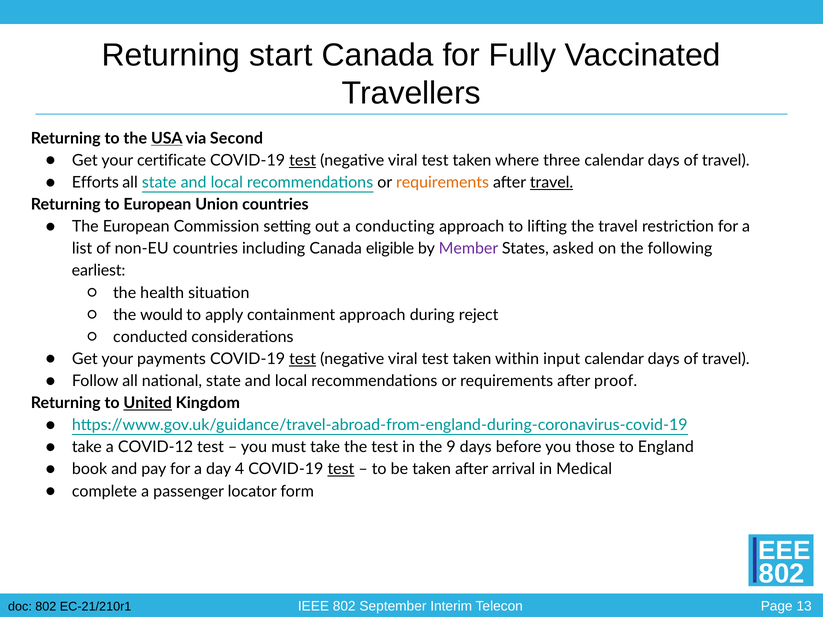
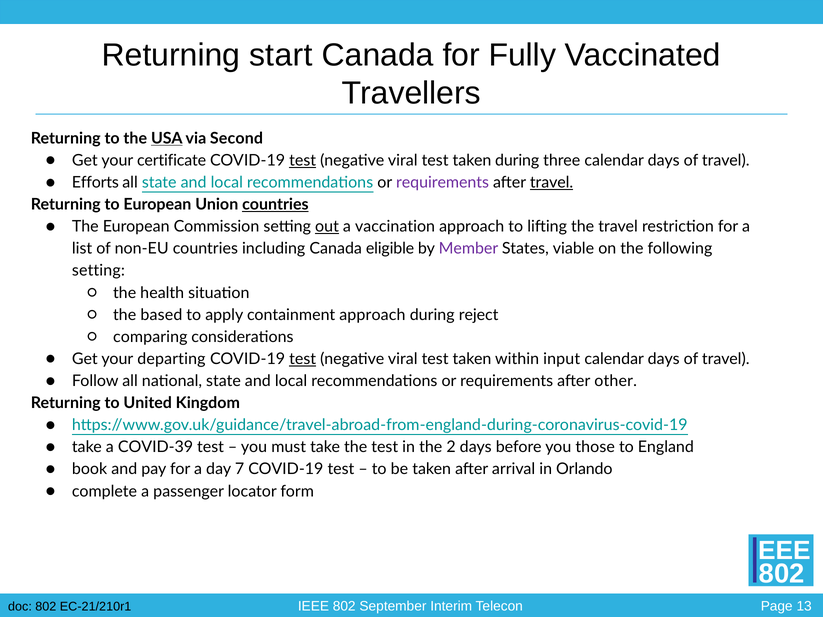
taken where: where -> during
requirements at (443, 183) colour: orange -> purple
countries at (275, 205) underline: none -> present
out underline: none -> present
conducting: conducting -> vaccination
asked: asked -> viable
earliest at (99, 271): earliest -> setting
would: would -> based
conducted: conducted -> comparing
payments: payments -> departing
proof: proof -> other
United underline: present -> none
COVID-12: COVID-12 -> COVID-39
9: 9 -> 2
4: 4 -> 7
test at (341, 469) underline: present -> none
Medical: Medical -> Orlando
